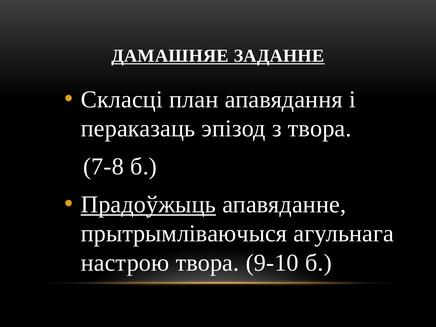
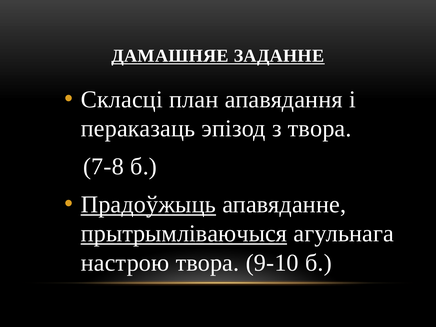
прытрымліваючыся underline: none -> present
